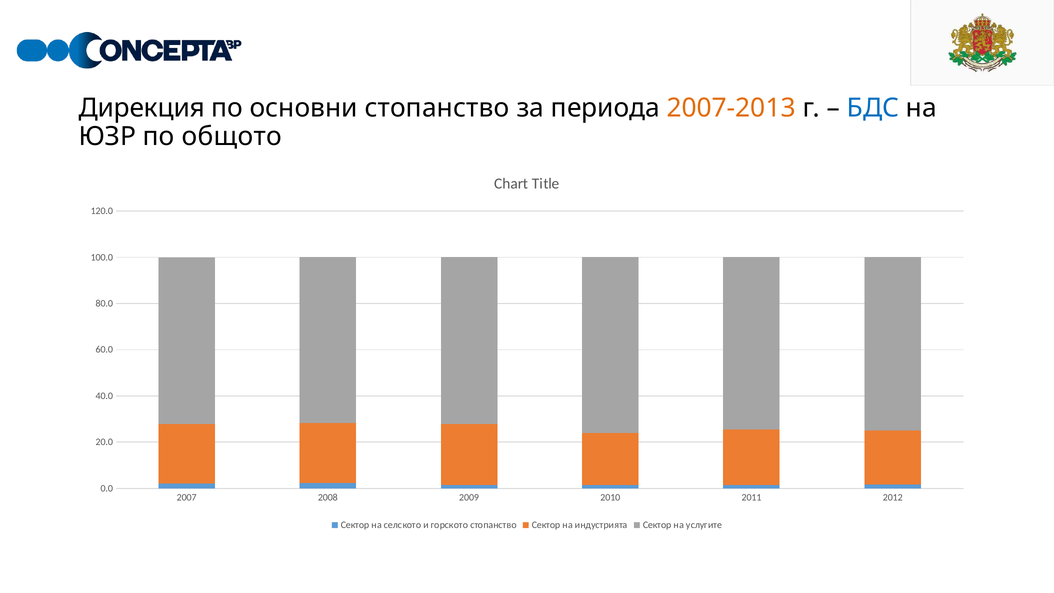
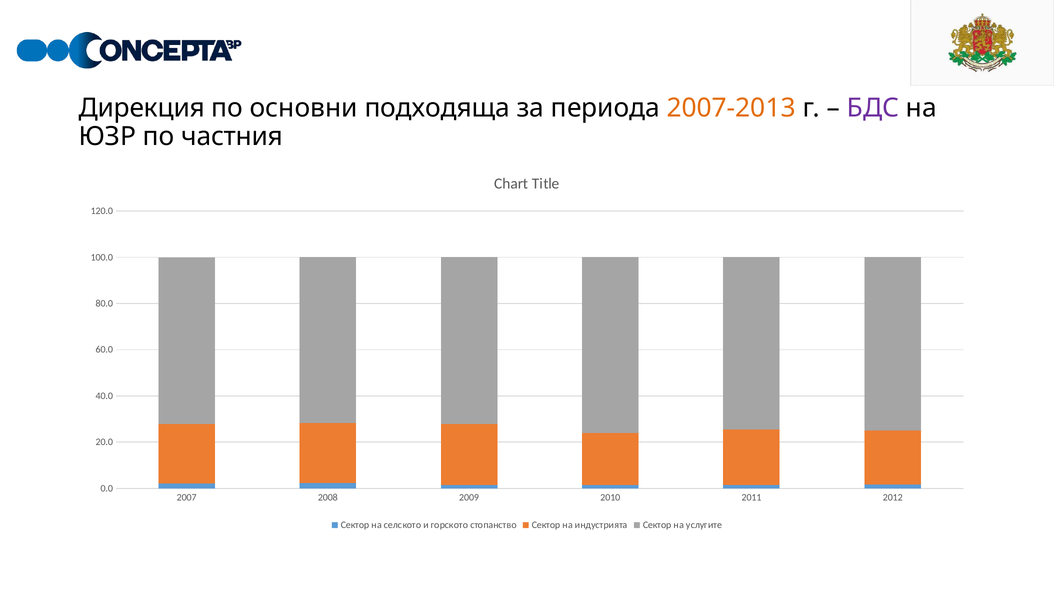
основни стопанство: стопанство -> подходяща
БДС colour: blue -> purple
общото: общото -> частния
